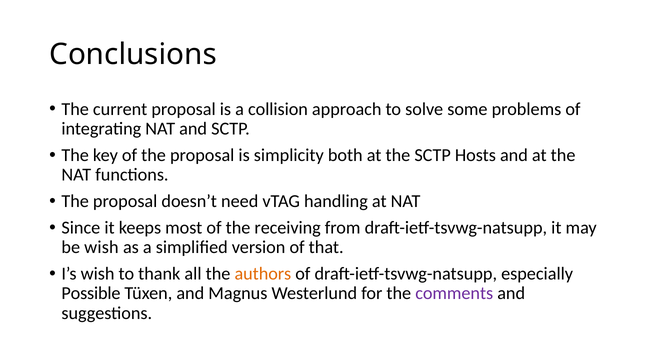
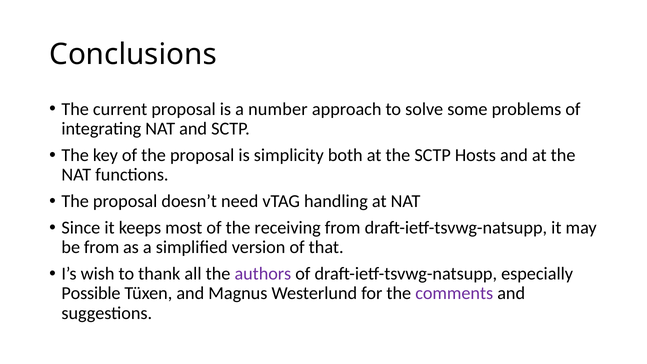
collision: collision -> number
be wish: wish -> from
authors colour: orange -> purple
